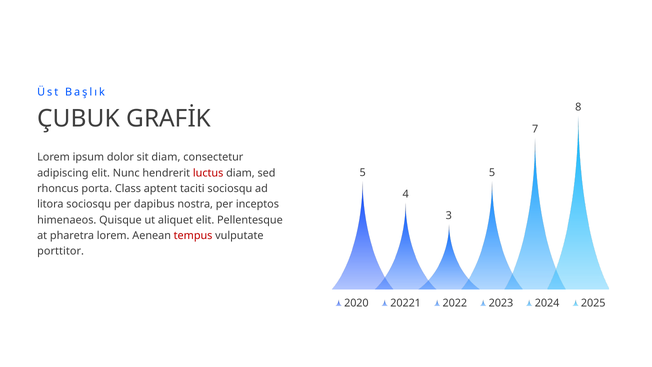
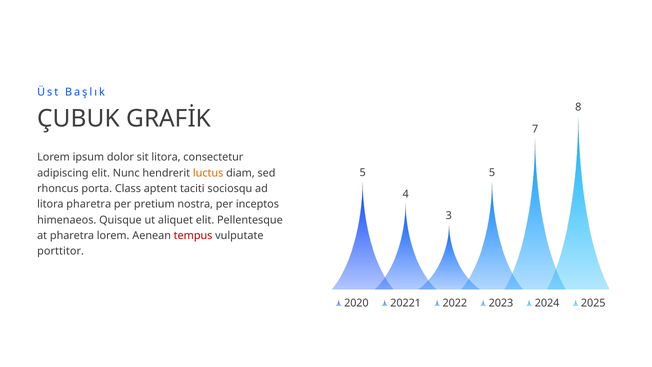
sit diam: diam -> litora
luctus colour: red -> orange
litora sociosqu: sociosqu -> pharetra
dapibus: dapibus -> pretium
